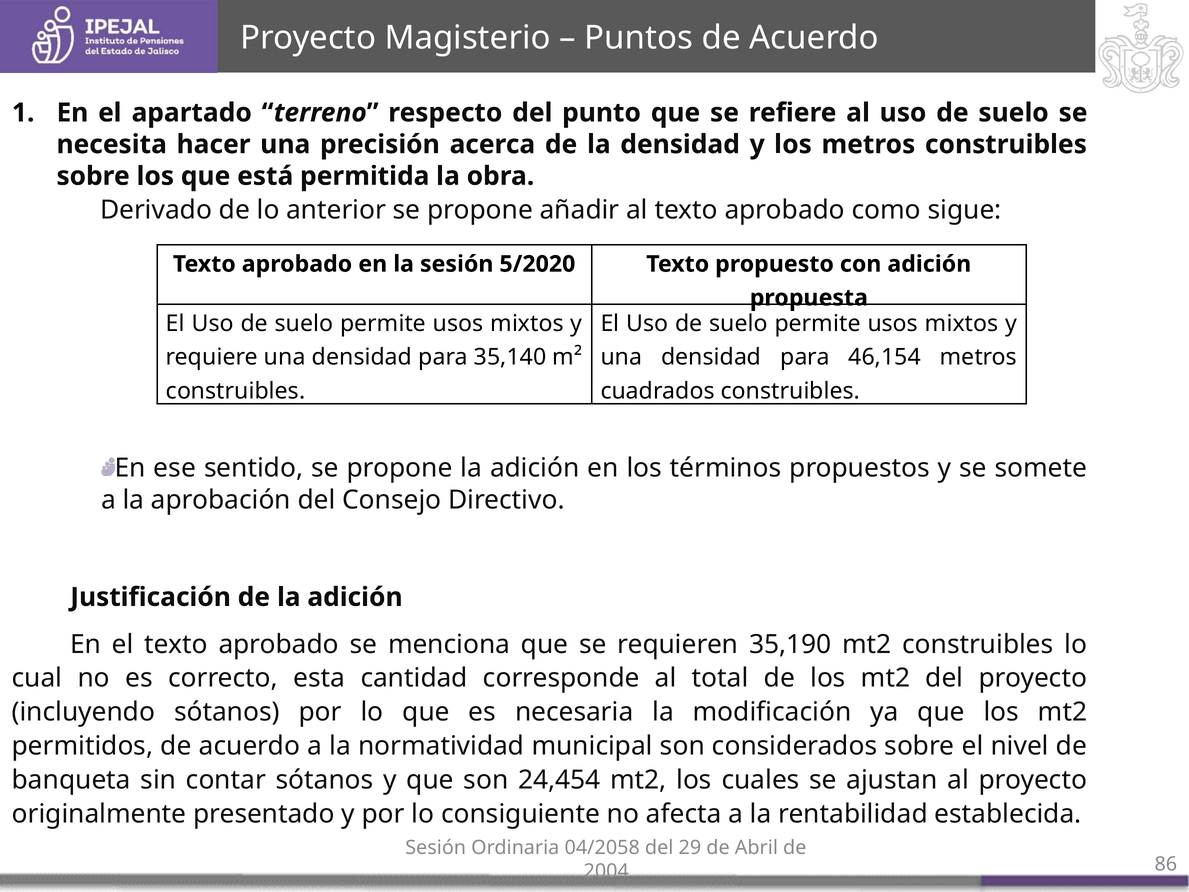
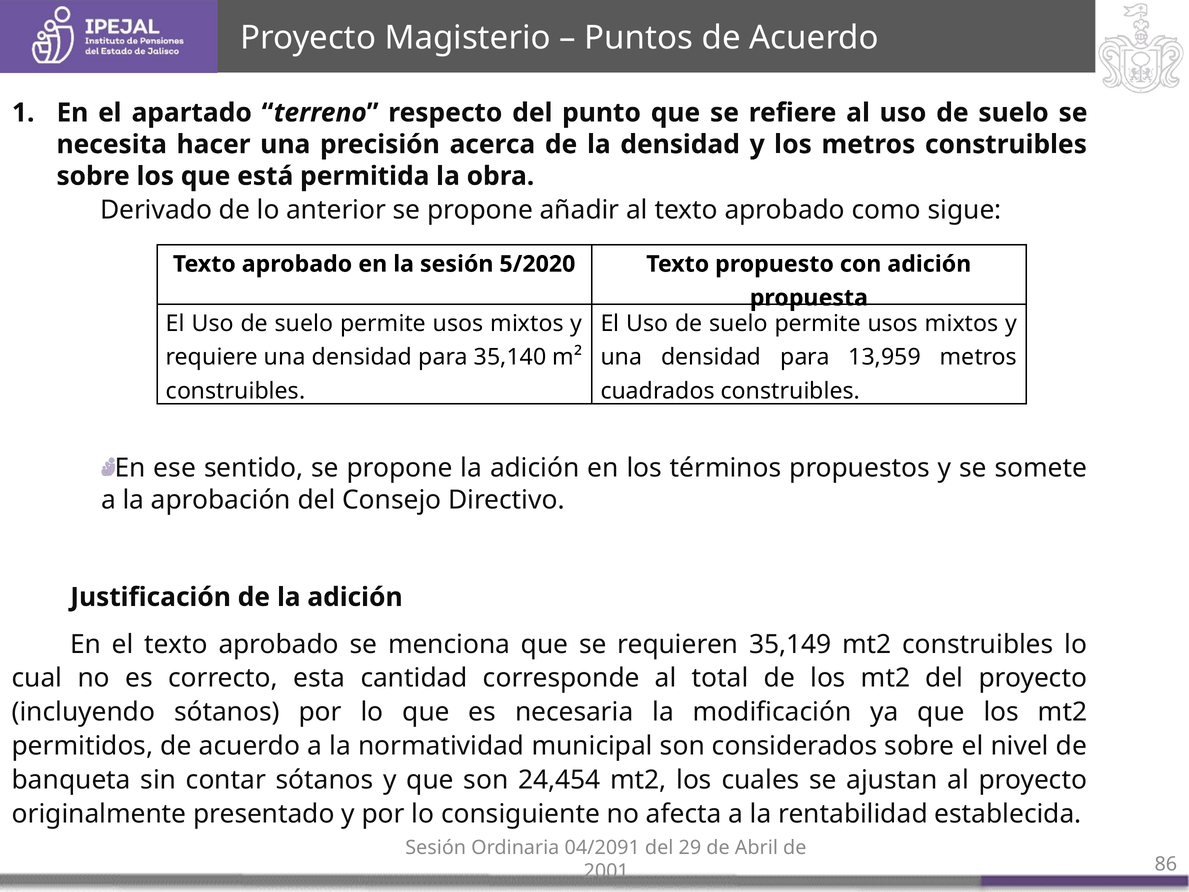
46,154: 46,154 -> 13,959
35,190: 35,190 -> 35,149
04/2058: 04/2058 -> 04/2091
2004: 2004 -> 2001
